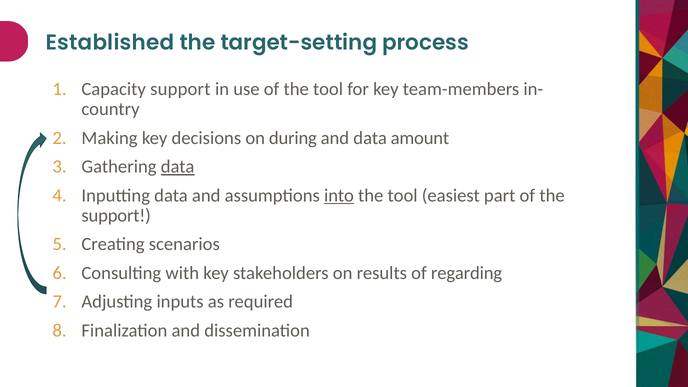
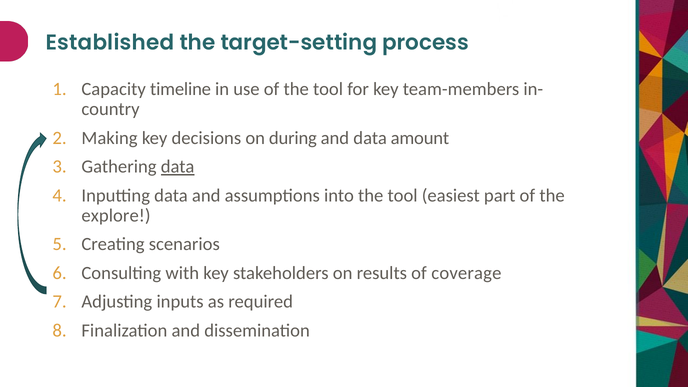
Capacity support: support -> timeline
into underline: present -> none
support at (116, 216): support -> explore
regarding: regarding -> coverage
